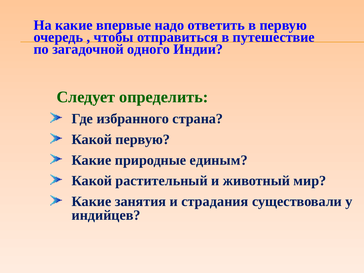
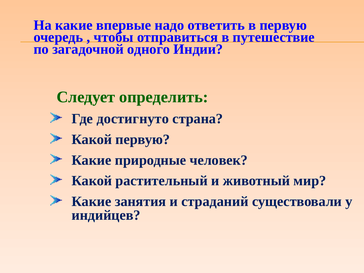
избранного: избранного -> достигнуто
единым: единым -> человек
страдания: страдания -> страданий
